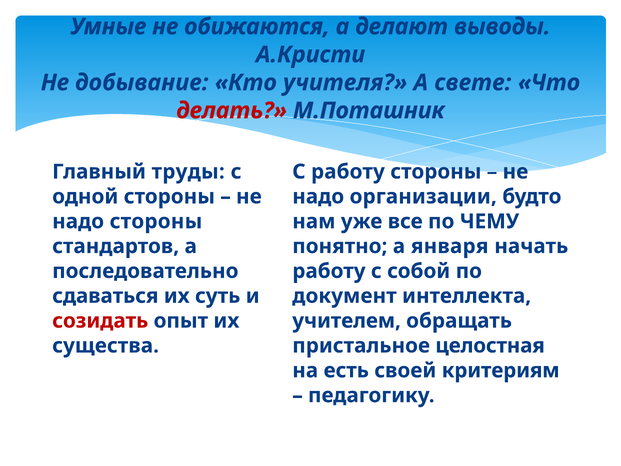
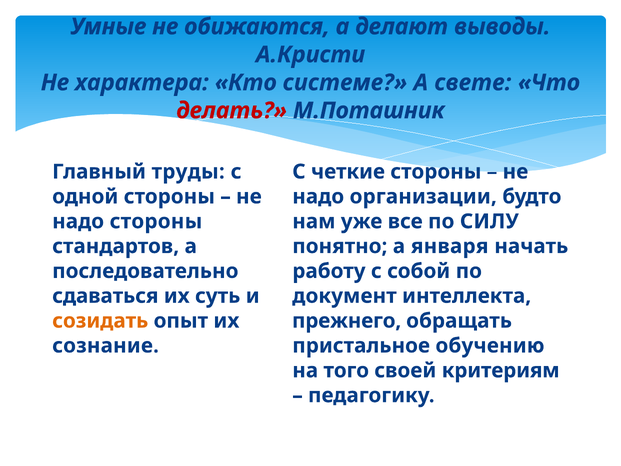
добывание: добывание -> характера
учителя: учителя -> системе
С работу: работу -> четкие
ЧЕМУ: ЧЕМУ -> СИЛУ
созидать colour: red -> orange
учителем: учителем -> прежнего
существа: существа -> сознание
целостная: целостная -> обучению
есть: есть -> того
